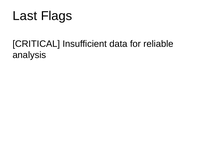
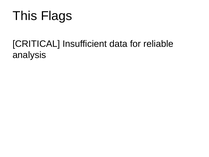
Last: Last -> This
